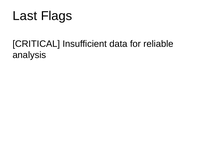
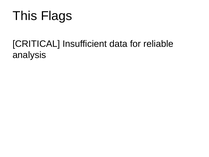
Last: Last -> This
